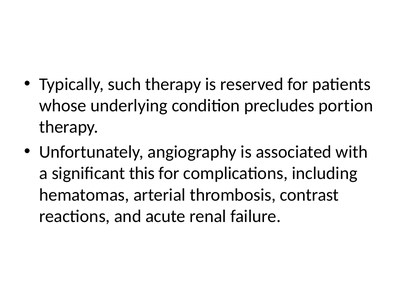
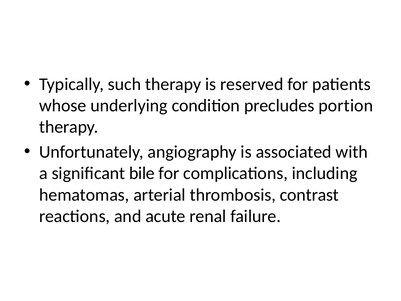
this: this -> bile
